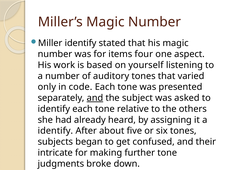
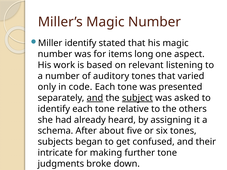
four: four -> long
yourself: yourself -> relevant
subject underline: none -> present
identify at (55, 131): identify -> schema
